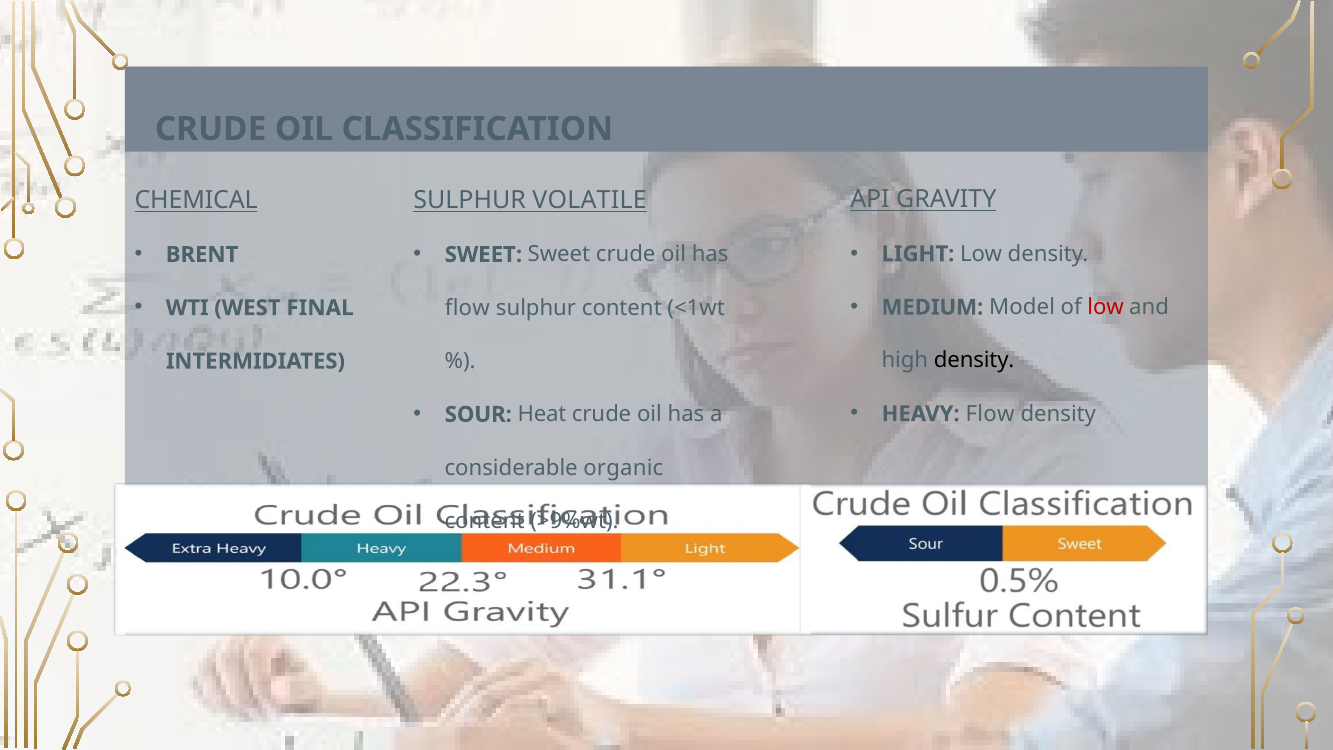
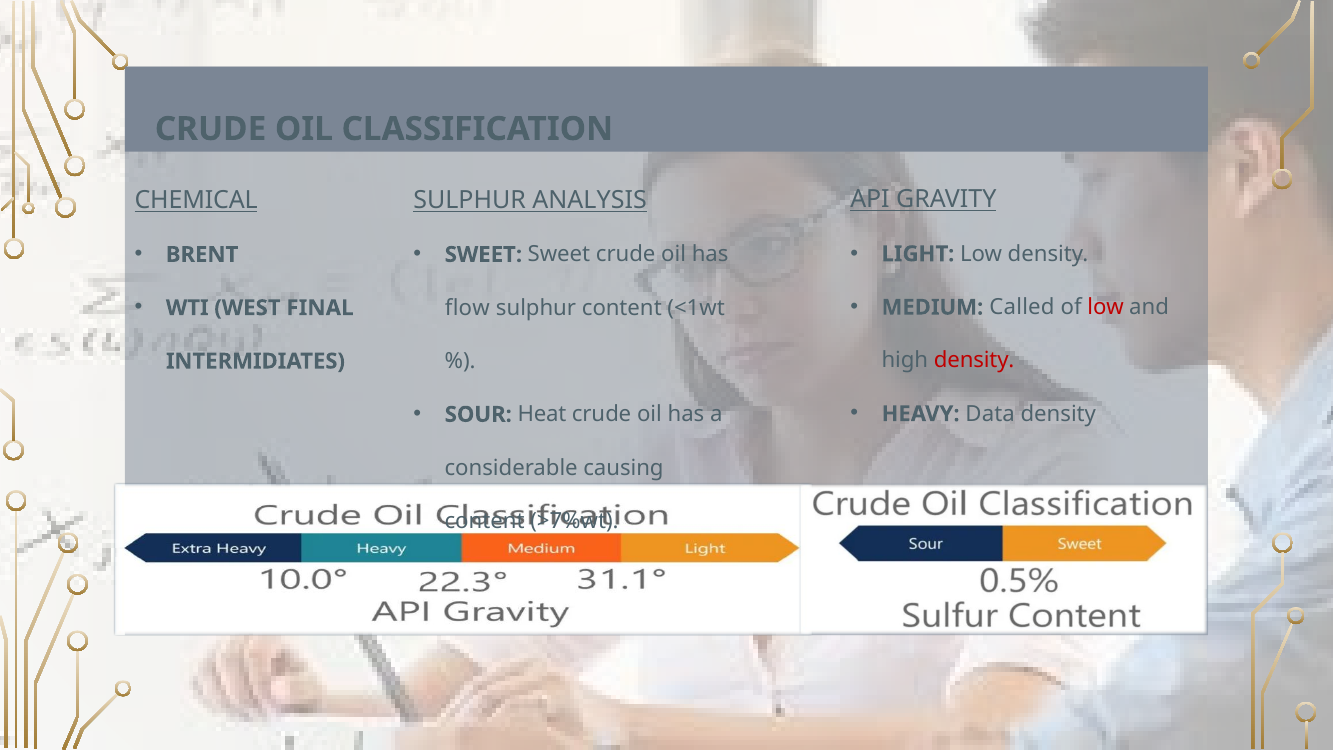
VOLATILE: VOLATILE -> ANALYSIS
Model: Model -> Called
density at (974, 360) colour: black -> red
HEAVY Flow: Flow -> Data
organic: organic -> causing
>9%wt: >9%wt -> >7%wt
